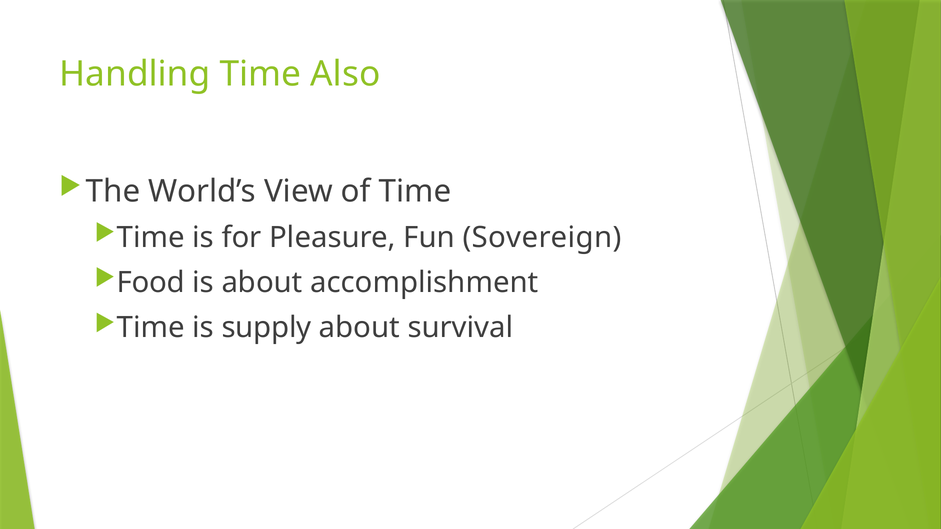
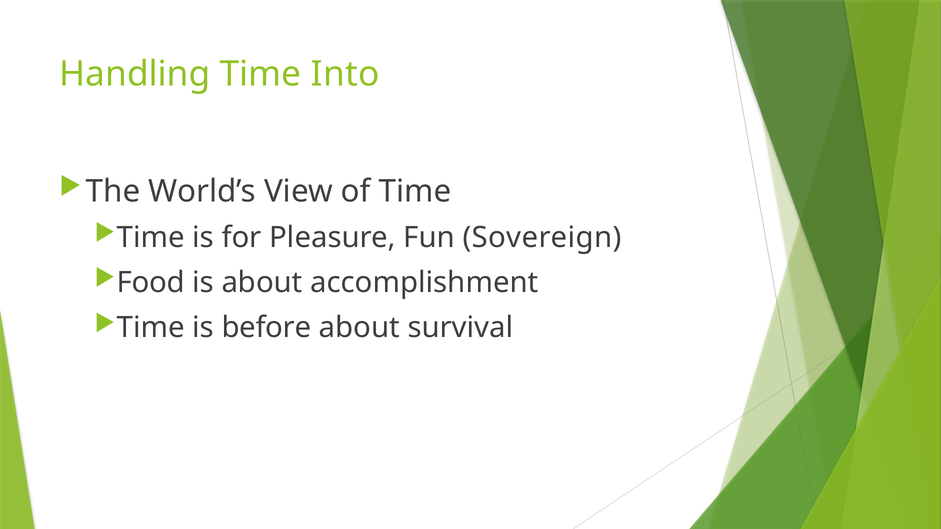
Also: Also -> Into
supply: supply -> before
